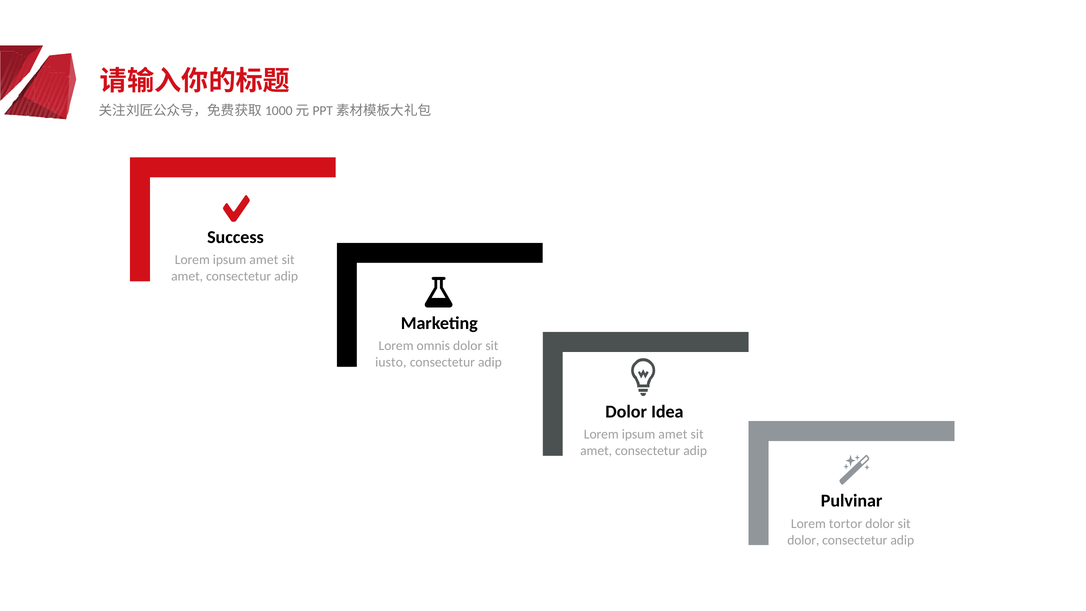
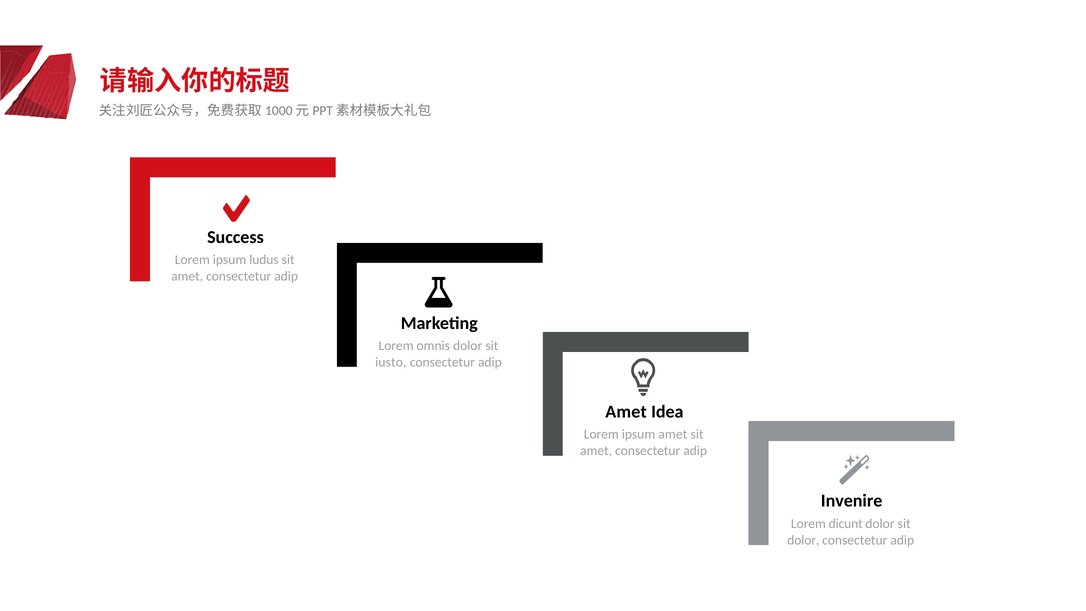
amet at (264, 260): amet -> ludus
Dolor at (626, 412): Dolor -> Amet
Pulvinar: Pulvinar -> Invenire
tortor: tortor -> dicunt
